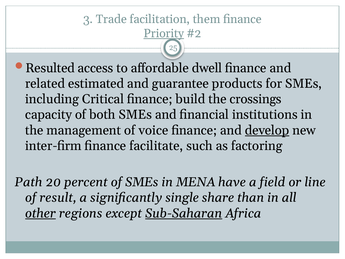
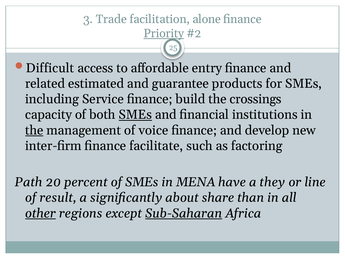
them: them -> alone
Resulted: Resulted -> Difficult
dwell: dwell -> entry
Critical: Critical -> Service
SMEs at (135, 115) underline: none -> present
the at (34, 130) underline: none -> present
develop underline: present -> none
field: field -> they
single: single -> about
